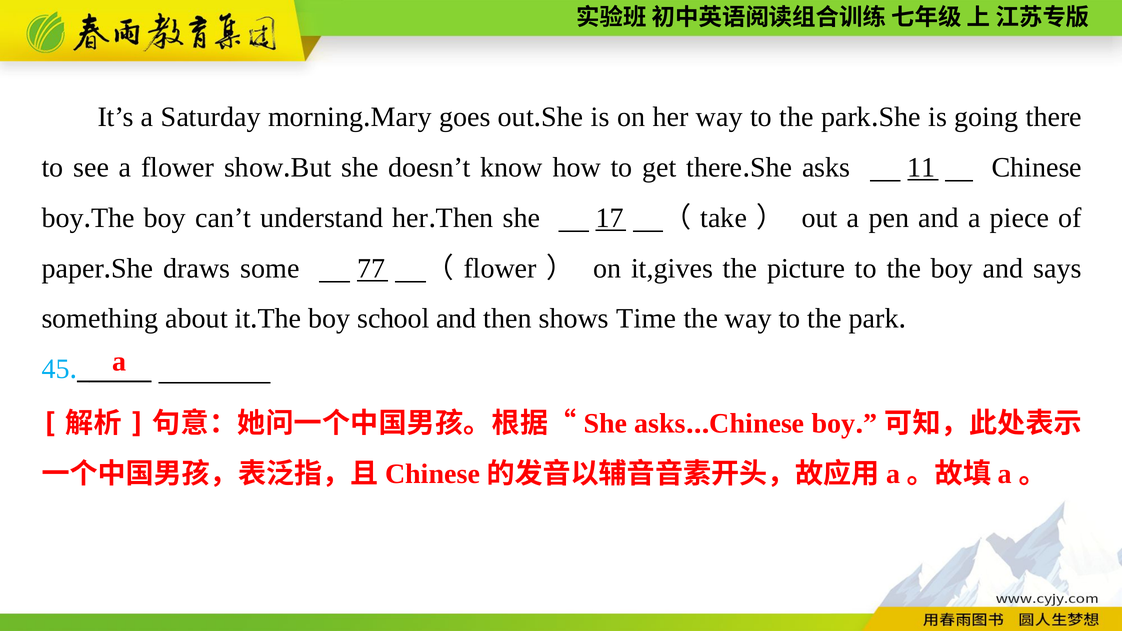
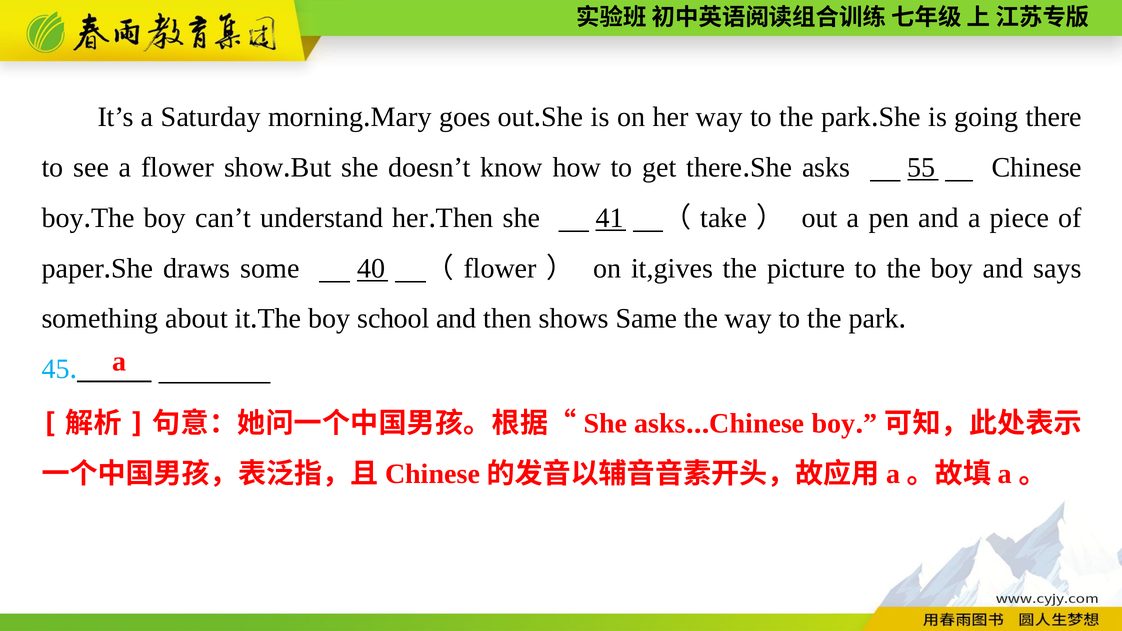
11: 11 -> 55
17: 17 -> 41
77: 77 -> 40
Time: Time -> Same
